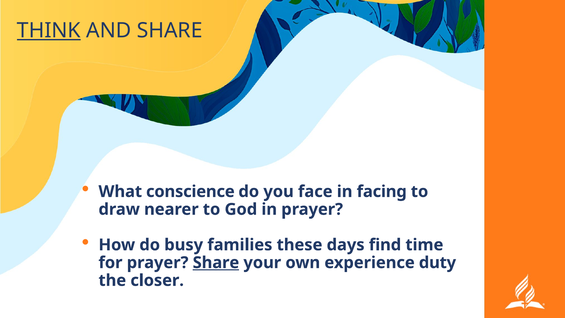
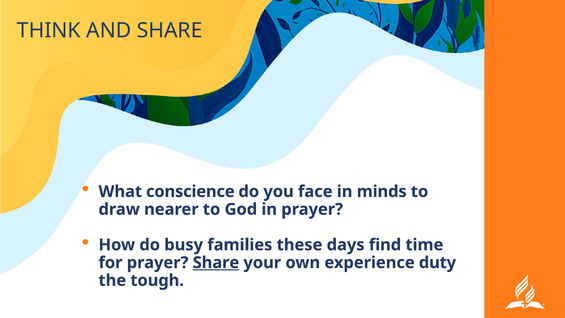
THINK underline: present -> none
facing: facing -> minds
closer: closer -> tough
